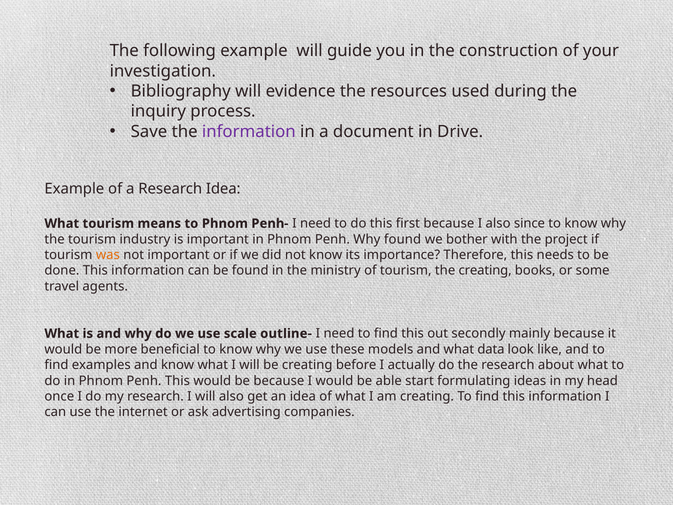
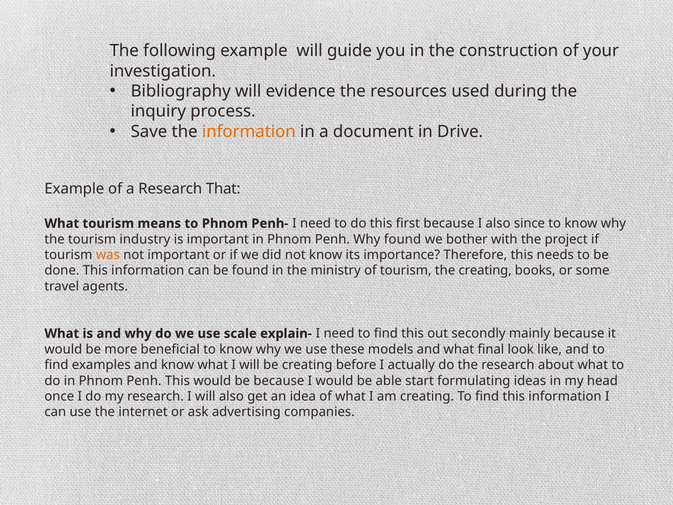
information at (249, 131) colour: purple -> orange
Research Idea: Idea -> That
outline-: outline- -> explain-
data: data -> final
